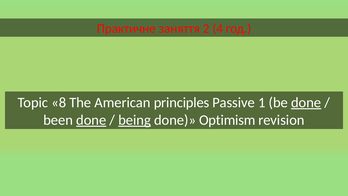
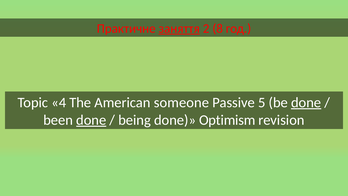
заняття underline: none -> present
4: 4 -> 8
8: 8 -> 4
principles: principles -> someone
1: 1 -> 5
being underline: present -> none
